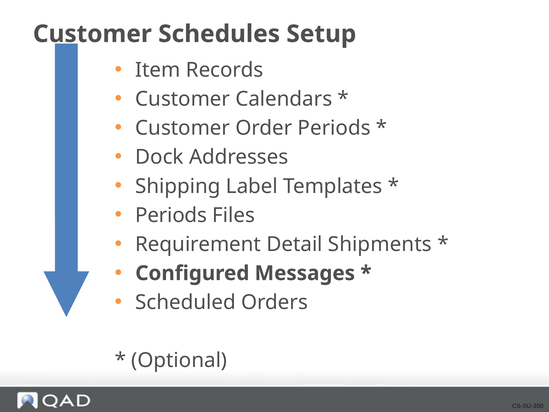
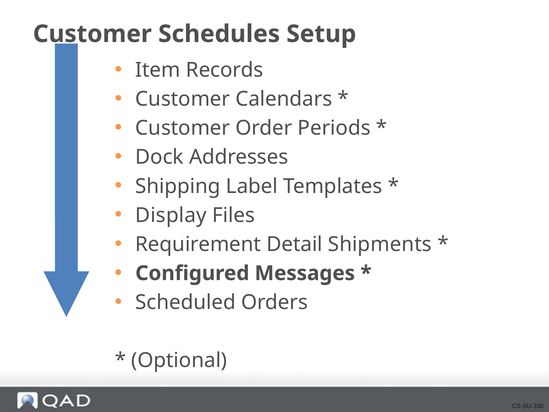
Periods at (171, 215): Periods -> Display
